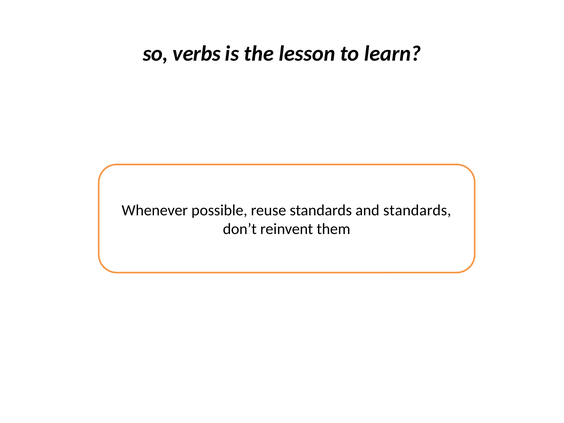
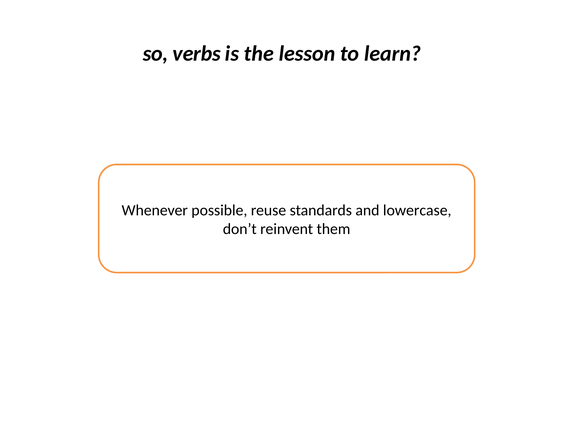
and standards: standards -> lowercase
